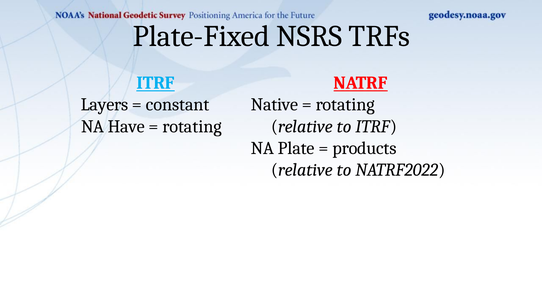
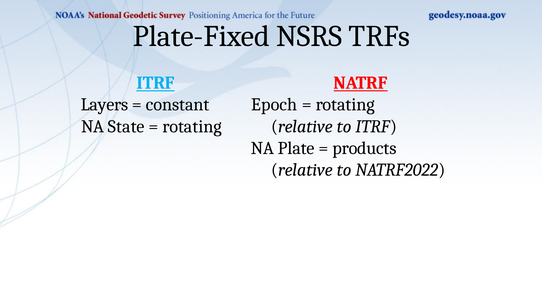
Native: Native -> Epoch
Have: Have -> State
